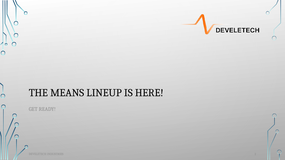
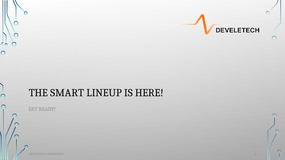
MEANS: MEANS -> SMART
